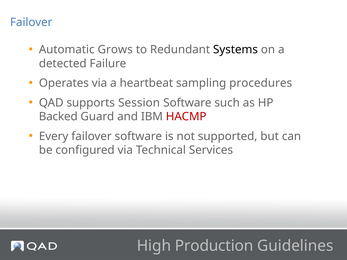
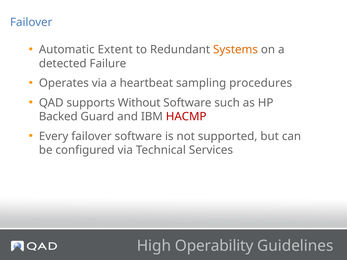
Grows: Grows -> Extent
Systems colour: black -> orange
Session: Session -> Without
Production: Production -> Operability
